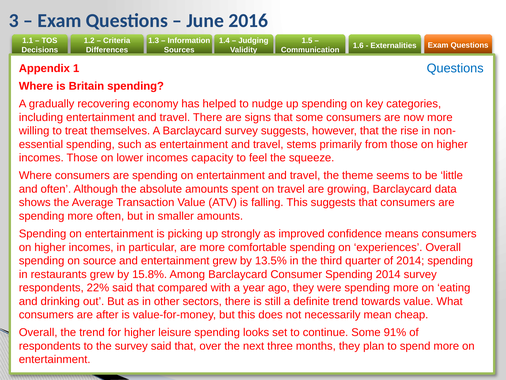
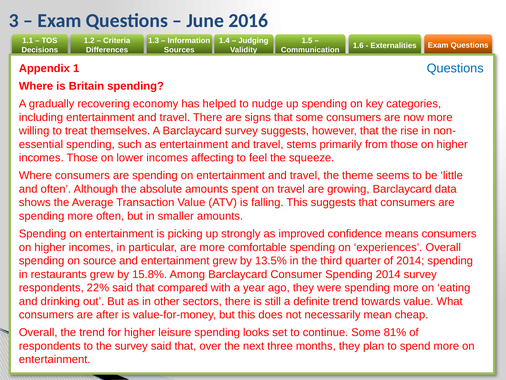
capacity: capacity -> affecting
91%: 91% -> 81%
